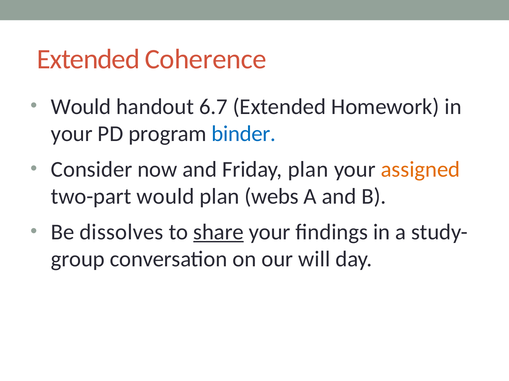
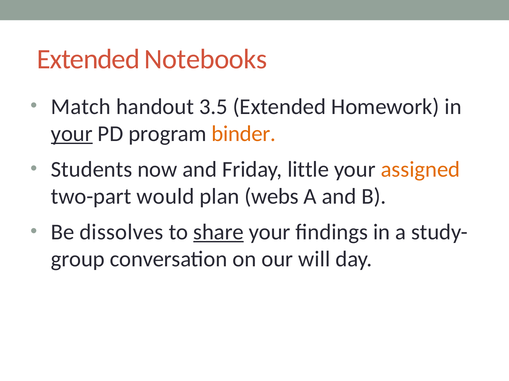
Coherence: Coherence -> Notebooks
Would at (81, 107): Would -> Match
6.7: 6.7 -> 3.5
your at (72, 134) underline: none -> present
binder colour: blue -> orange
Consider: Consider -> Students
Friday plan: plan -> little
